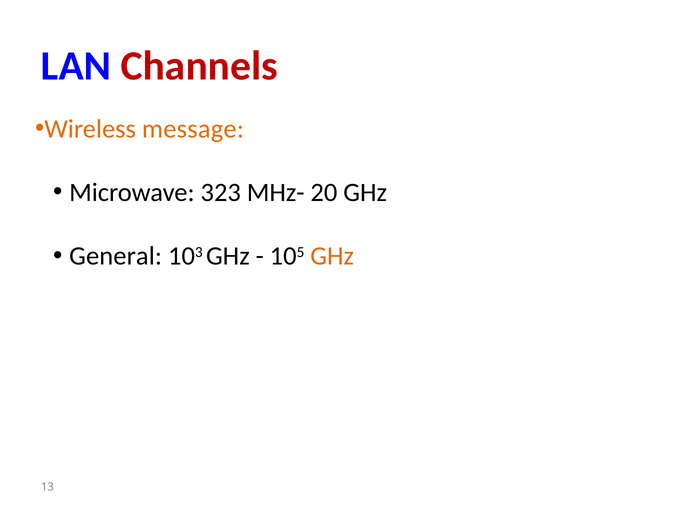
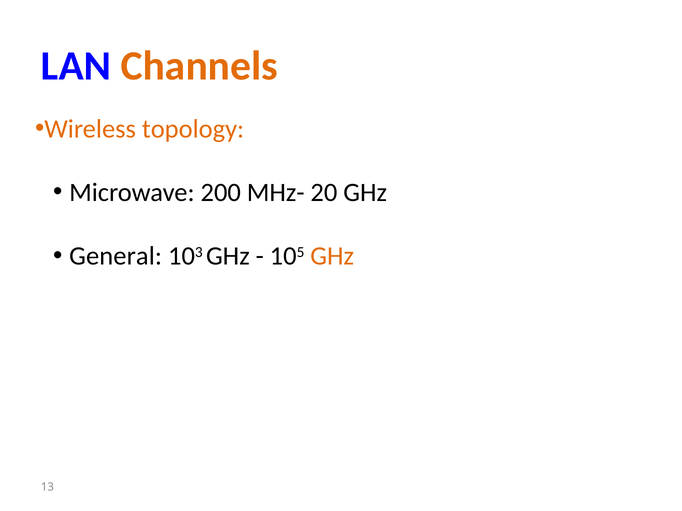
Channels colour: red -> orange
message: message -> topology
323: 323 -> 200
